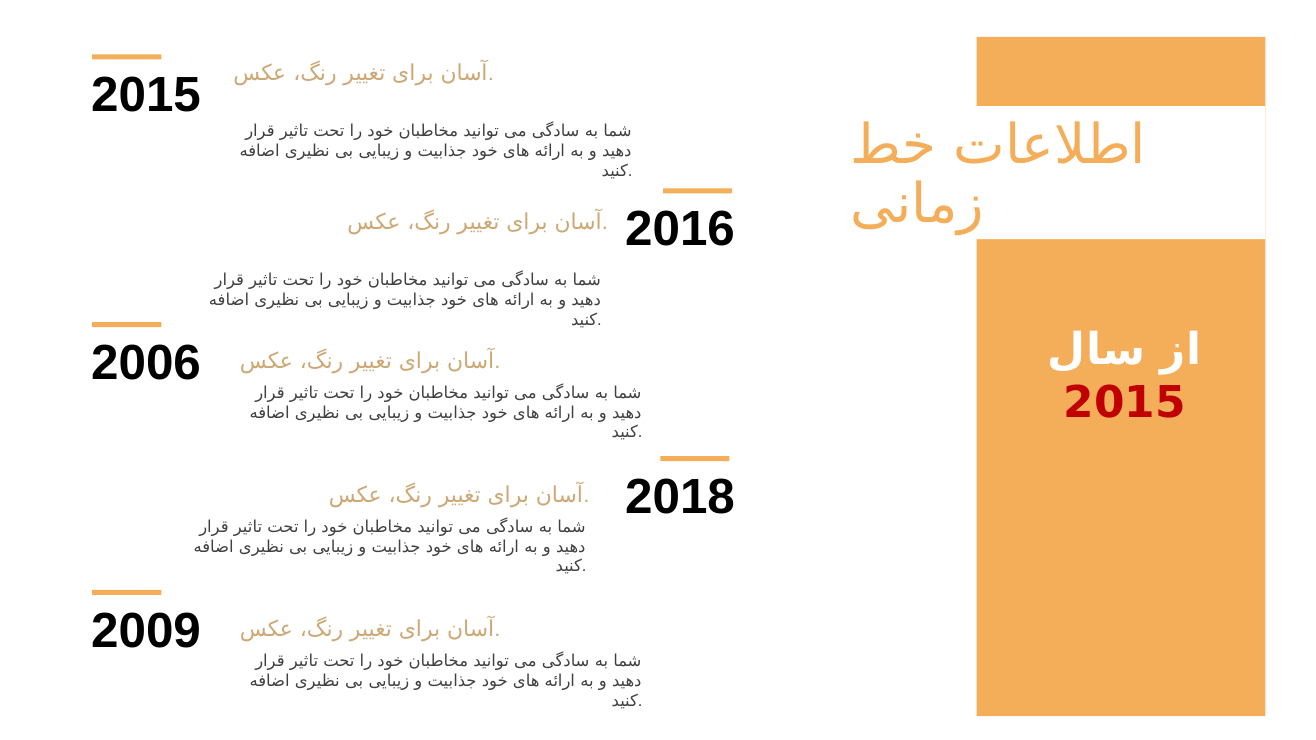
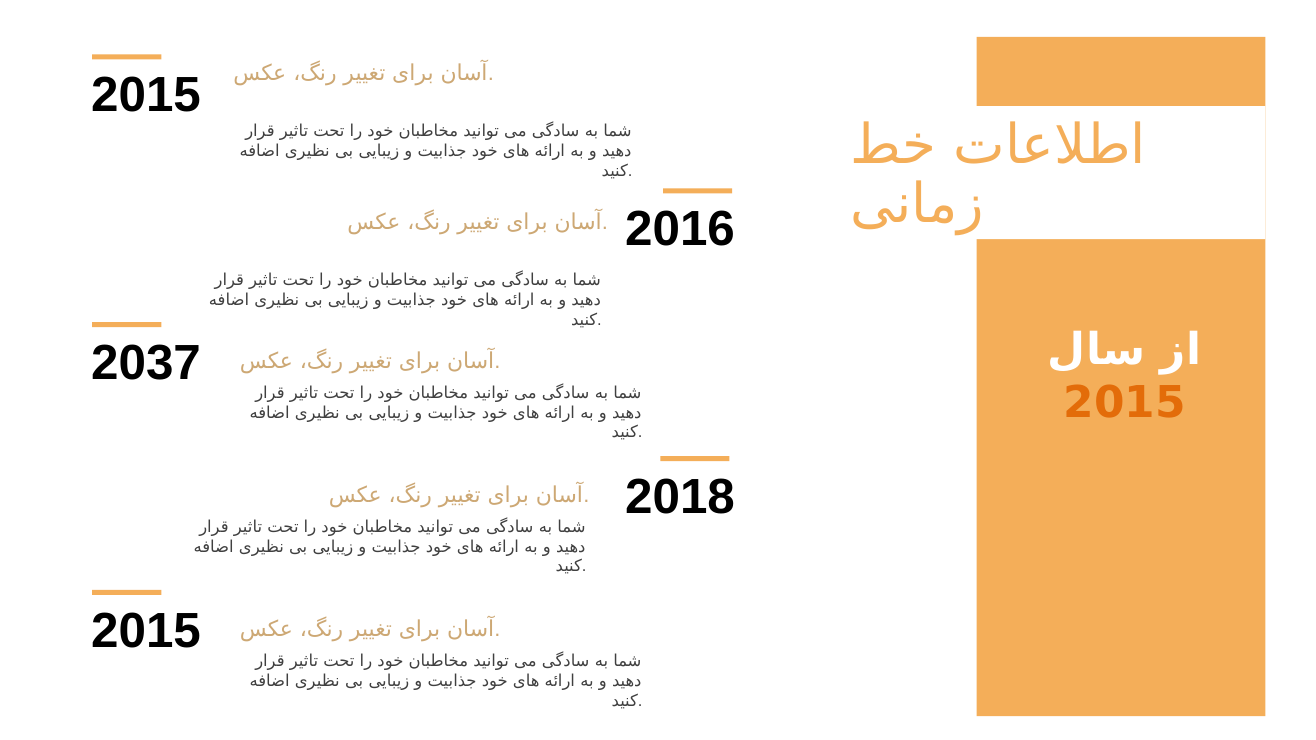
2006: 2006 -> 2037
2015 at (1125, 403) colour: red -> orange
2009 at (146, 631): 2009 -> 2015
